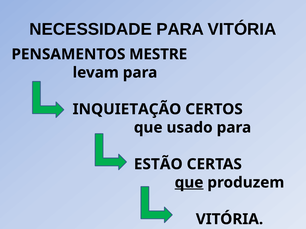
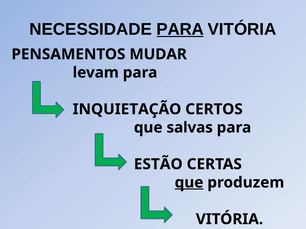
PARA at (180, 29) underline: none -> present
MESTRE: MESTRE -> MUDAR
usado: usado -> salvas
